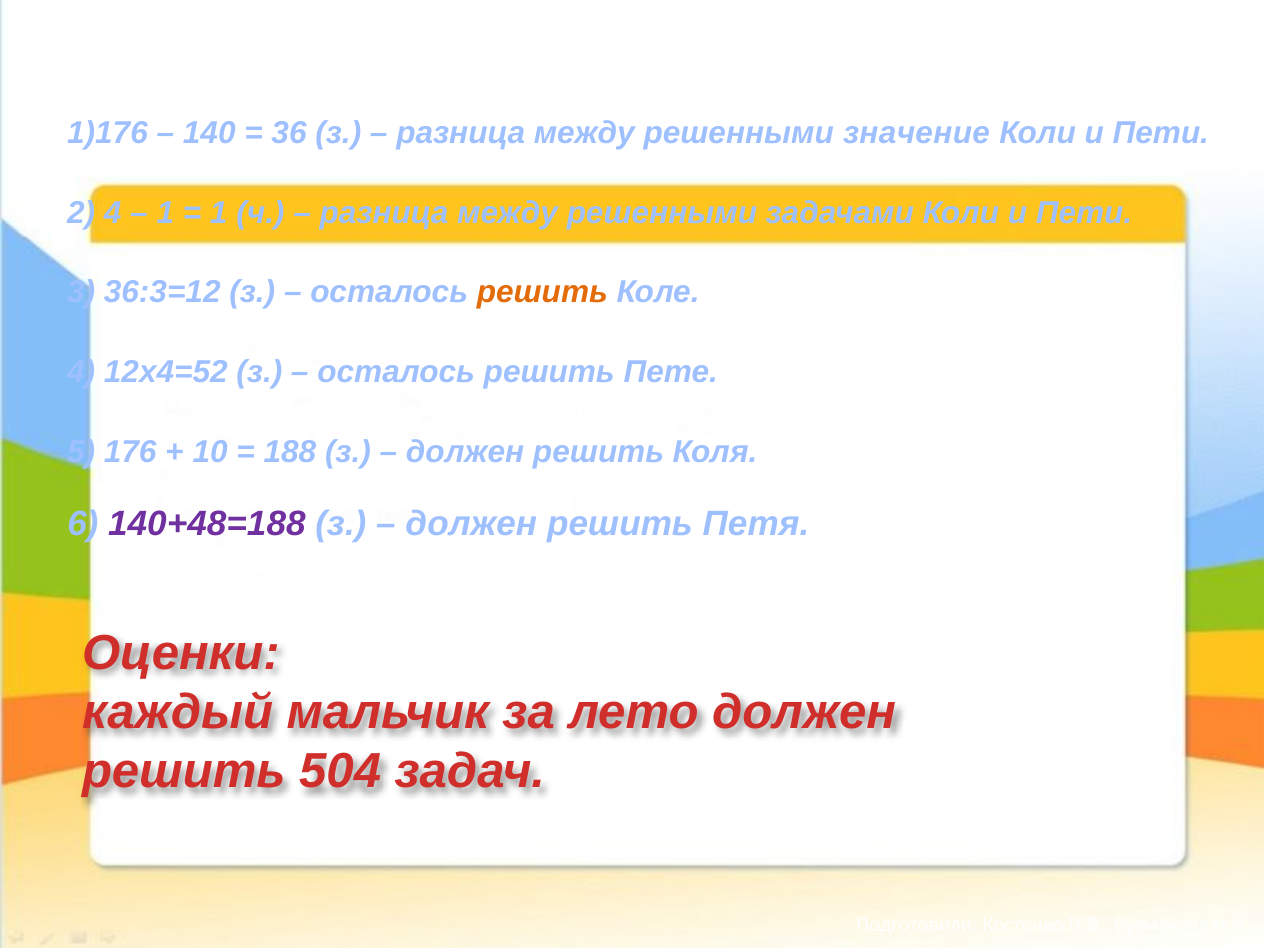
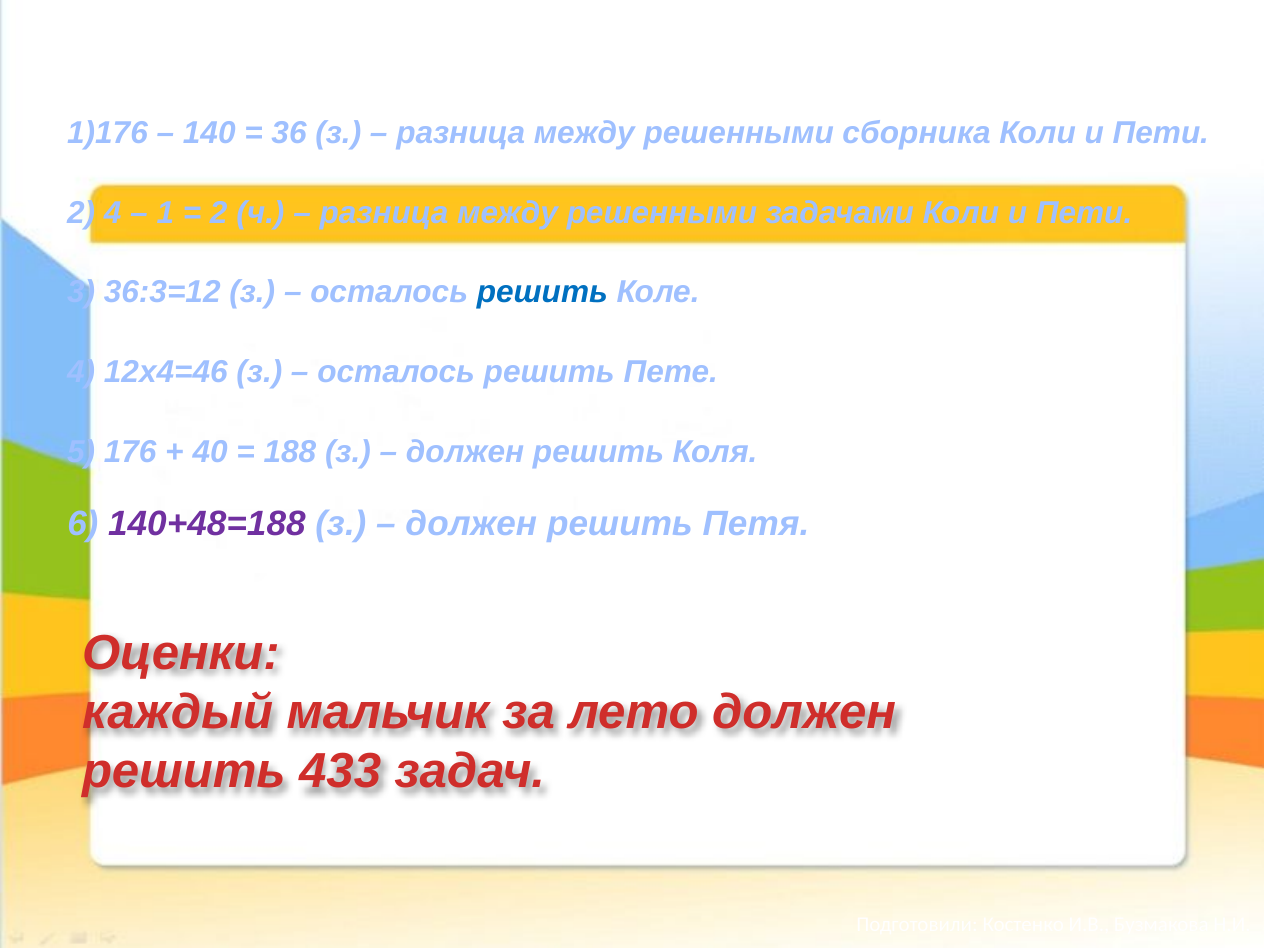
значение: значение -> сборника
1 at (219, 213): 1 -> 2
решить at (542, 292) colour: orange -> blue
12х4=52: 12х4=52 -> 12х4=46
10: 10 -> 40
504: 504 -> 433
